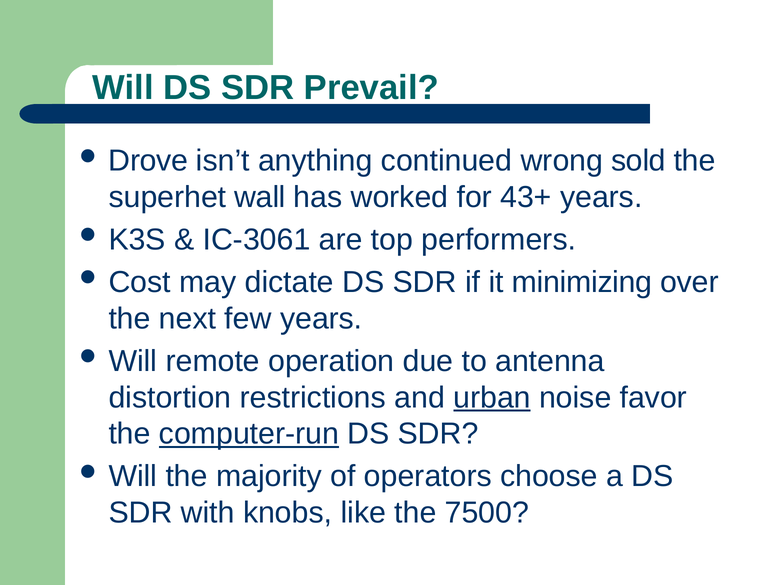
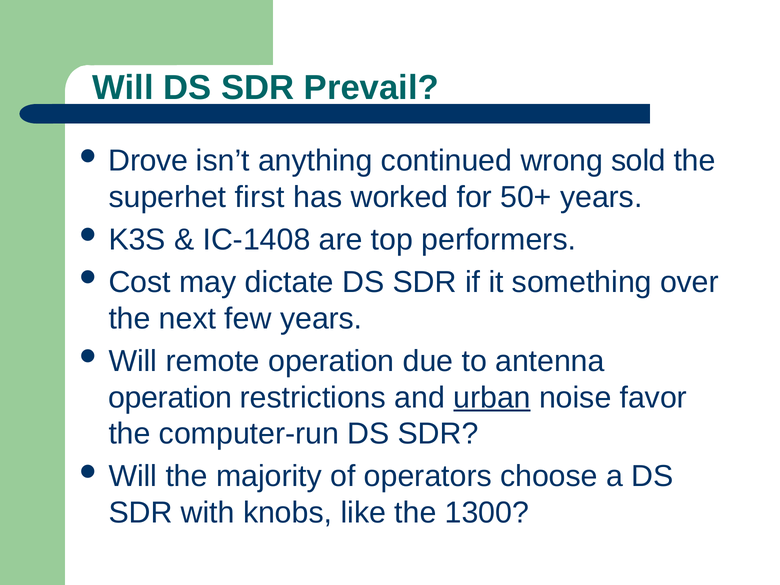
wall: wall -> first
43+: 43+ -> 50+
IC-3061: IC-3061 -> IC-1408
minimizing: minimizing -> something
distortion at (170, 397): distortion -> operation
computer-run underline: present -> none
7500: 7500 -> 1300
